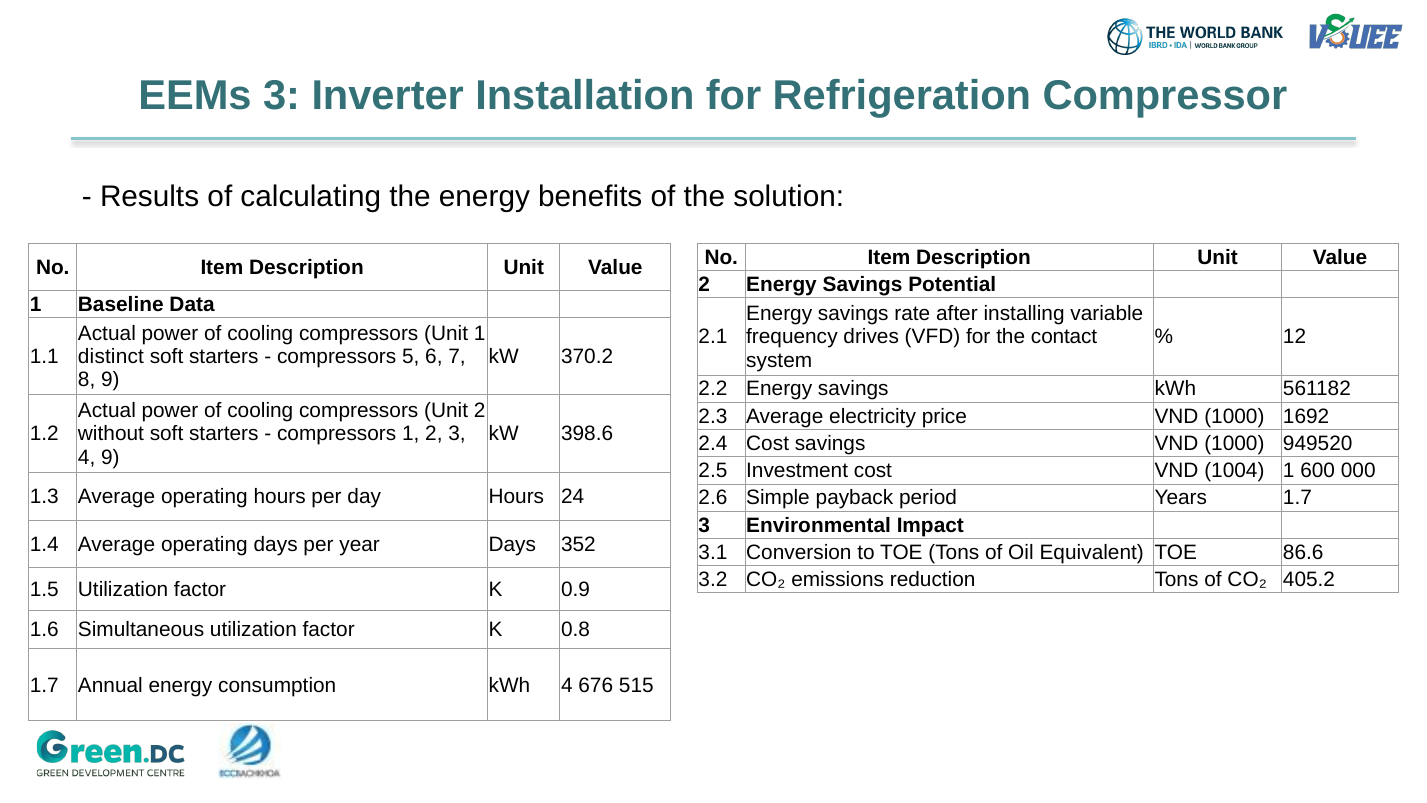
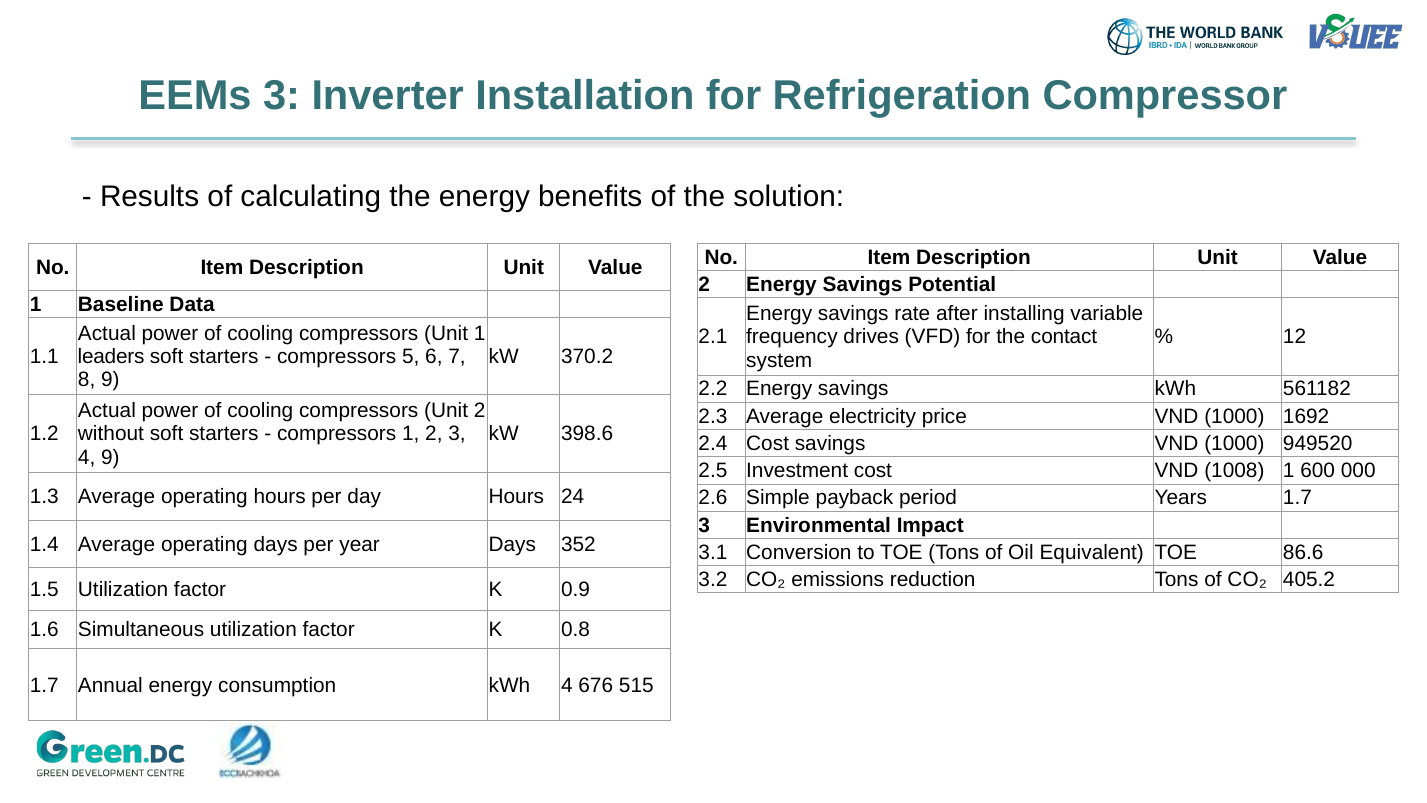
distinct: distinct -> leaders
1004: 1004 -> 1008
